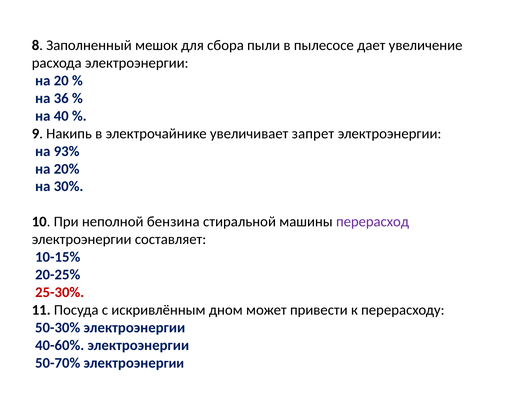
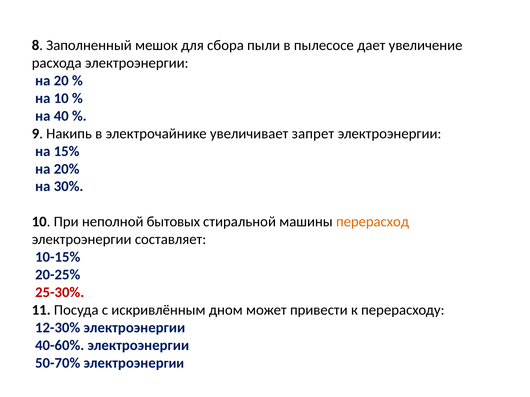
на 36: 36 -> 10
93%: 93% -> 15%
бензина: бензина -> бытовых
перерасход colour: purple -> orange
50-30%: 50-30% -> 12-30%
